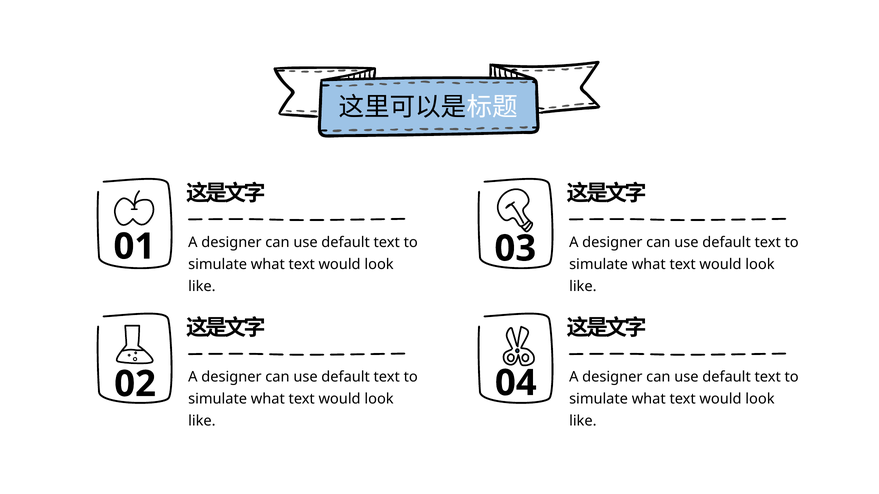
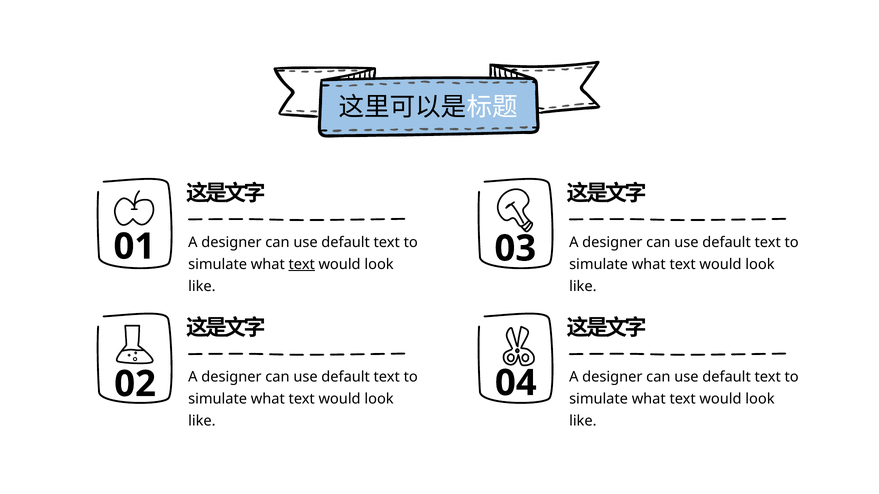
text at (302, 265) underline: none -> present
